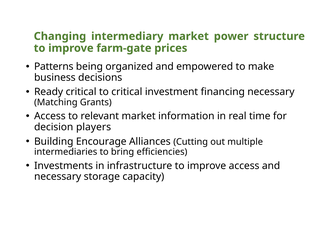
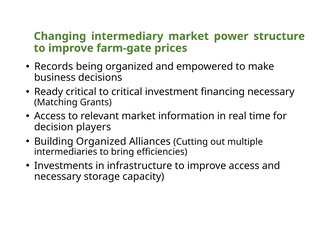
Patterns: Patterns -> Records
Building Encourage: Encourage -> Organized
